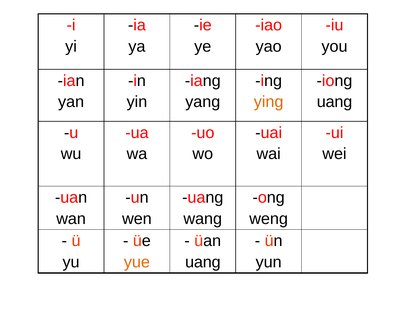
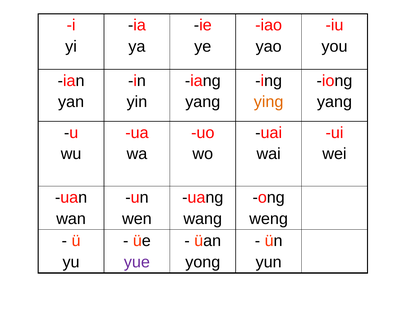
uang at (335, 102): uang -> yang
yue colour: orange -> purple
uang at (203, 262): uang -> yong
